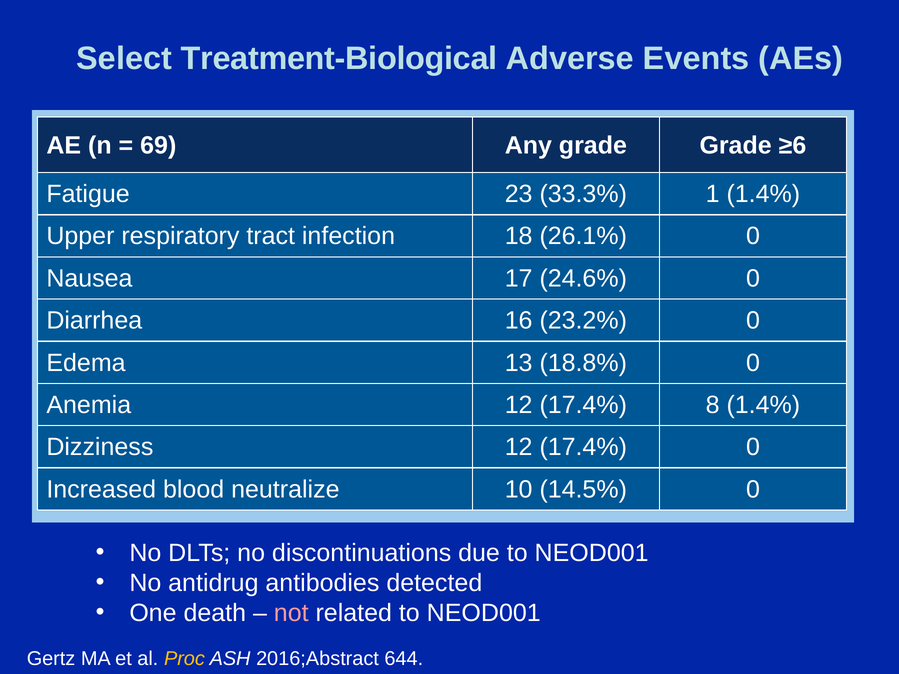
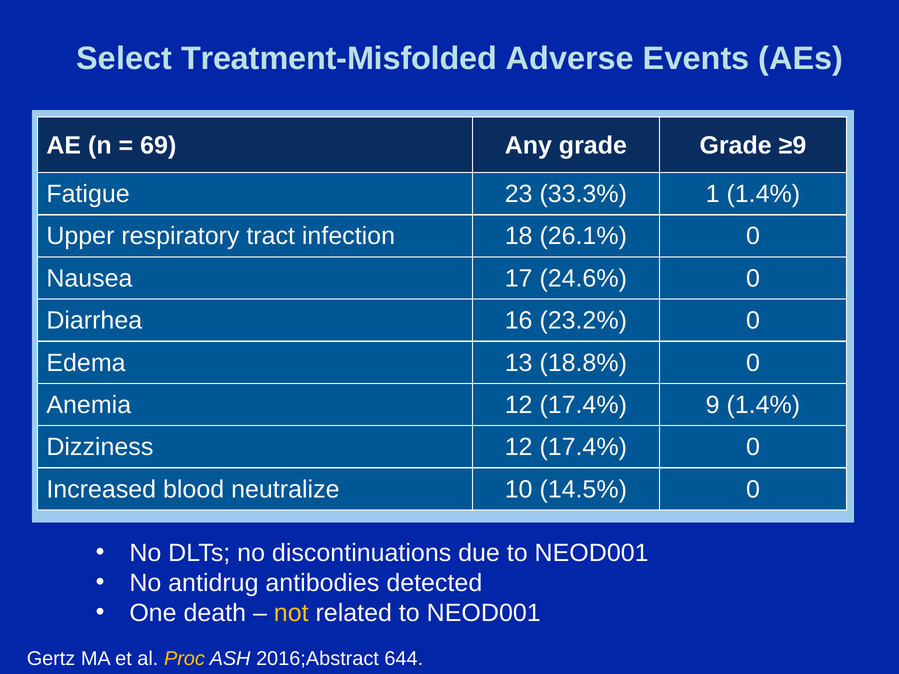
Treatment-Biological: Treatment-Biological -> Treatment-Misfolded
≥6: ≥6 -> ≥9
8: 8 -> 9
not colour: pink -> yellow
